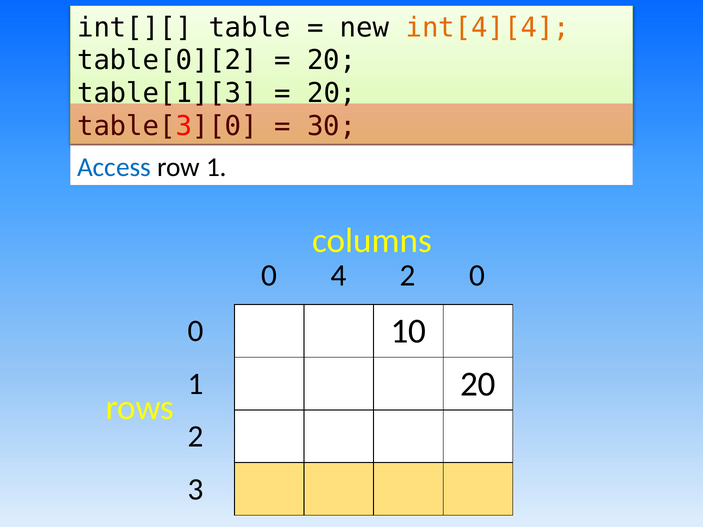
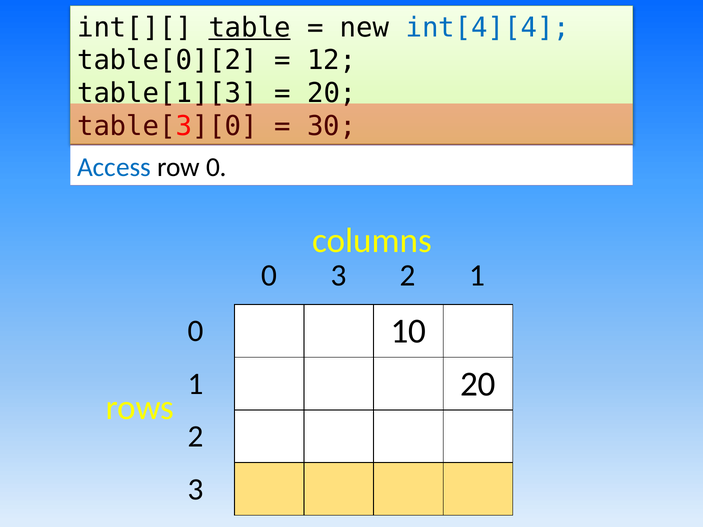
table underline: none -> present
int[4][4 colour: orange -> blue
20 at (332, 60): 20 -> 12
row 1: 1 -> 0
0 4: 4 -> 3
2 0: 0 -> 1
